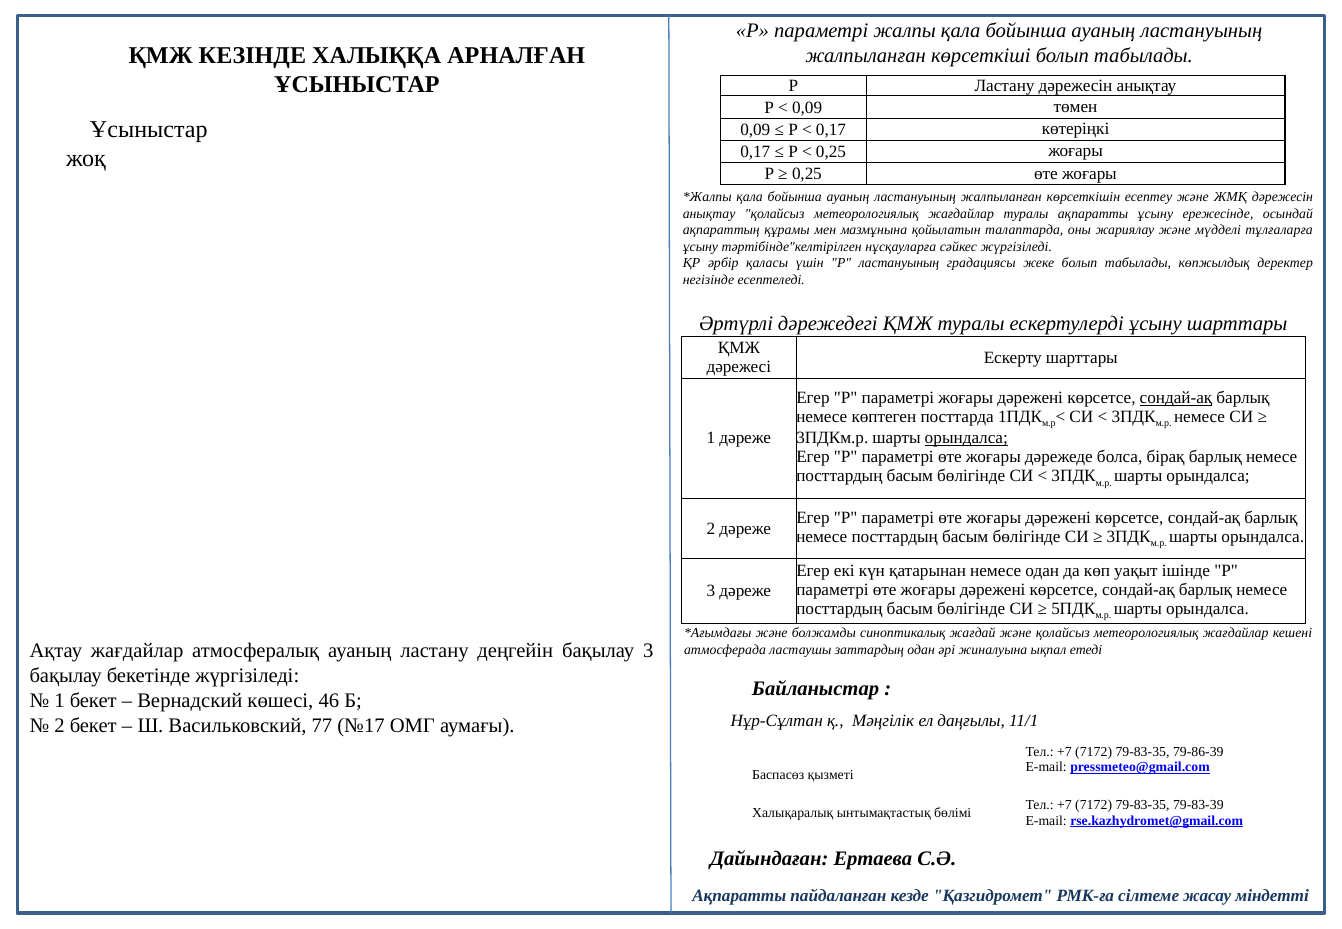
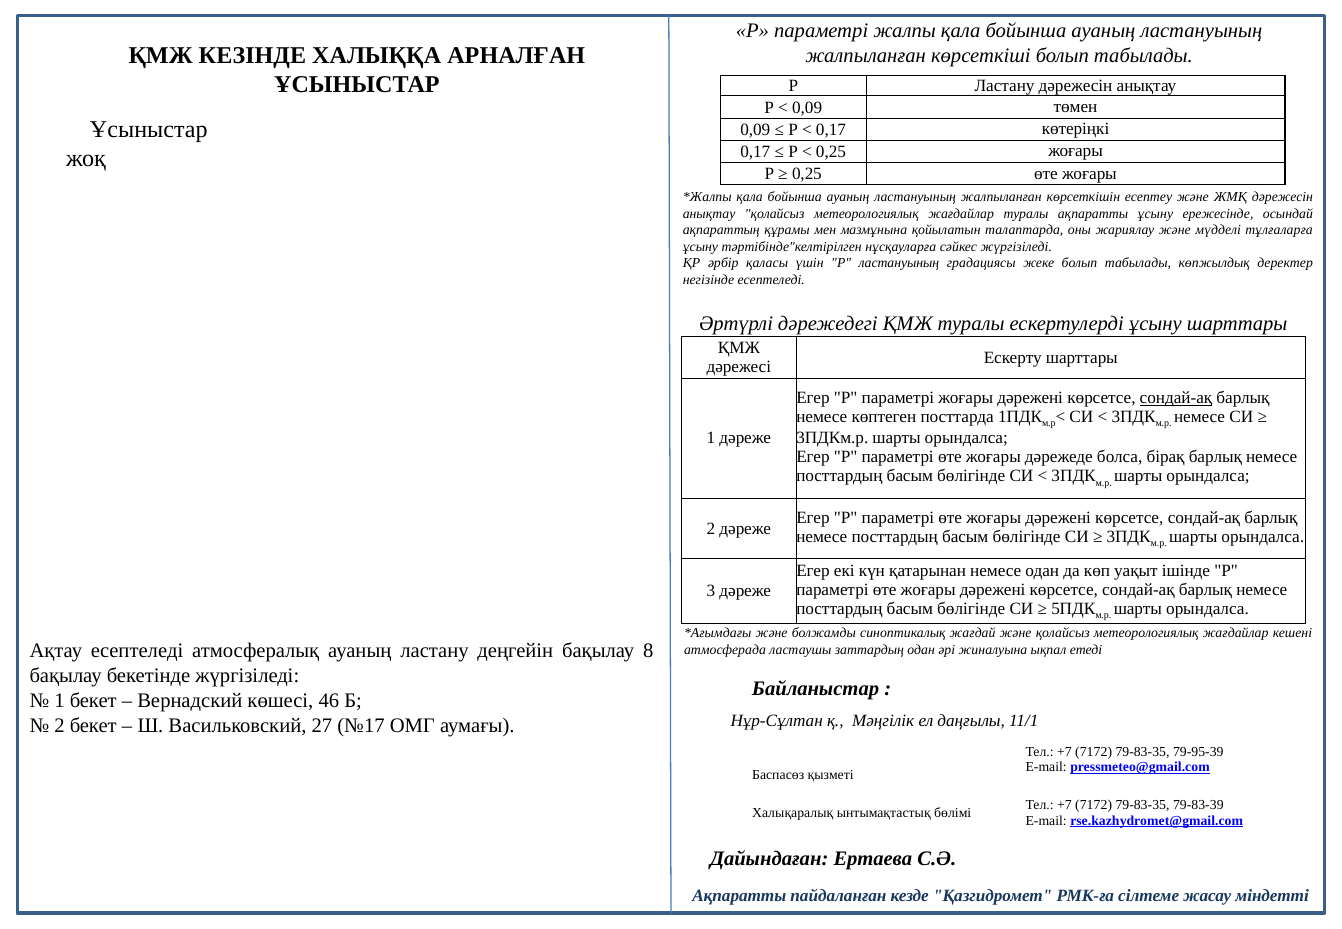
орындалса at (966, 438) underline: present -> none
Ақтау жағдайлар: жағдайлар -> есептеледі
бақылау 3: 3 -> 8
77: 77 -> 27
79-86-39: 79-86-39 -> 79-95-39
